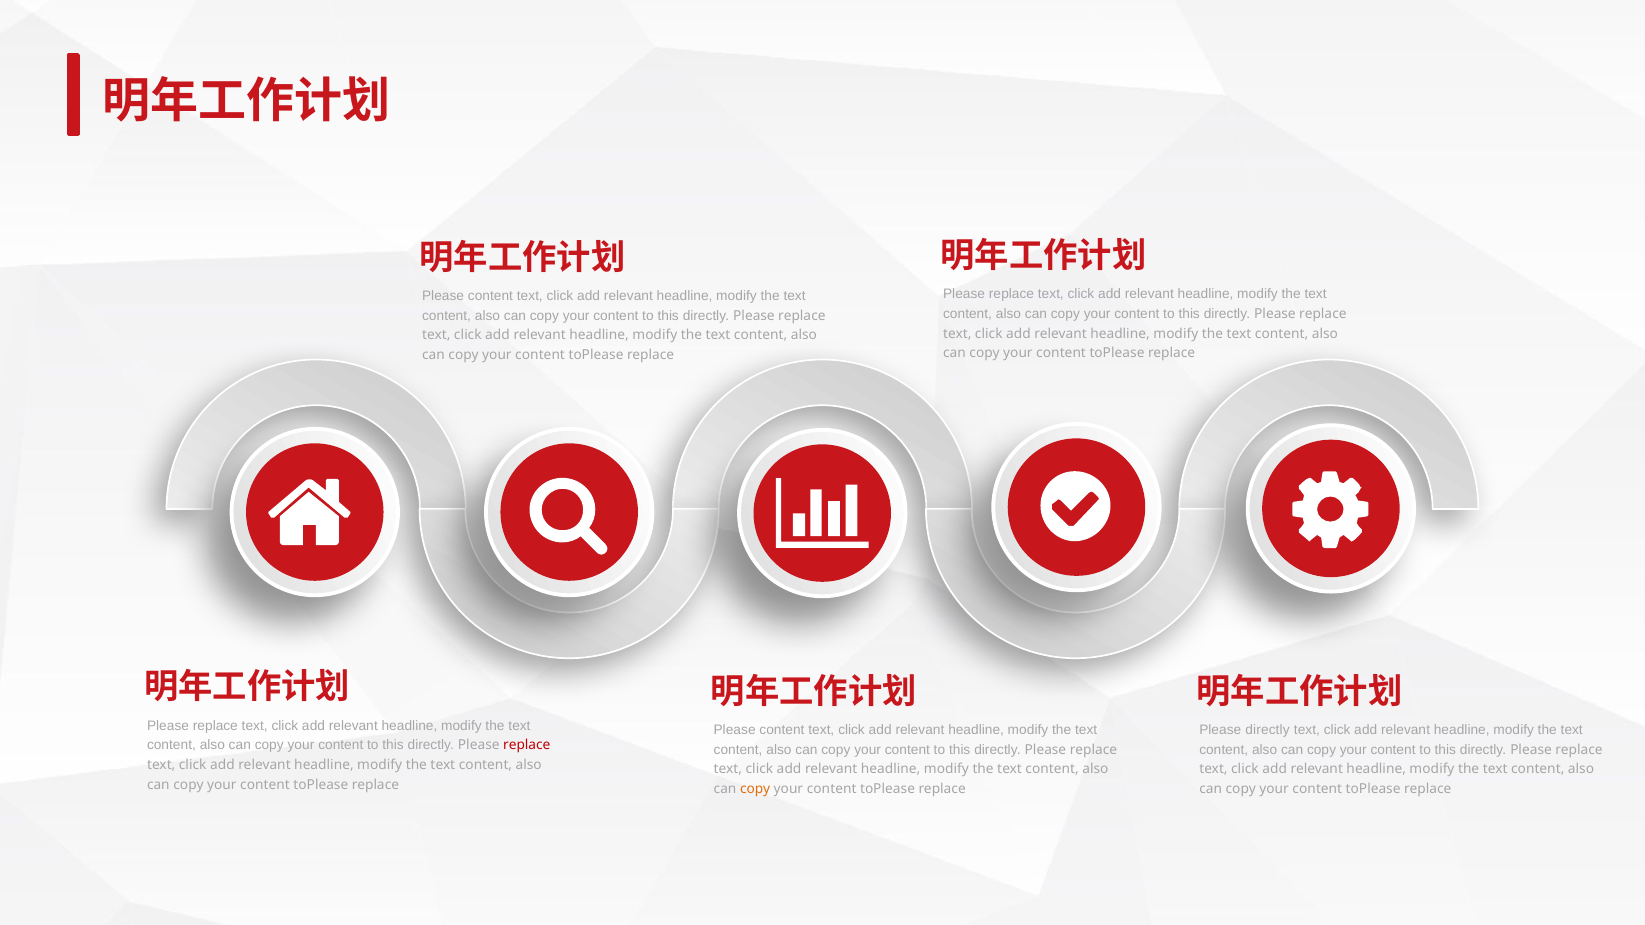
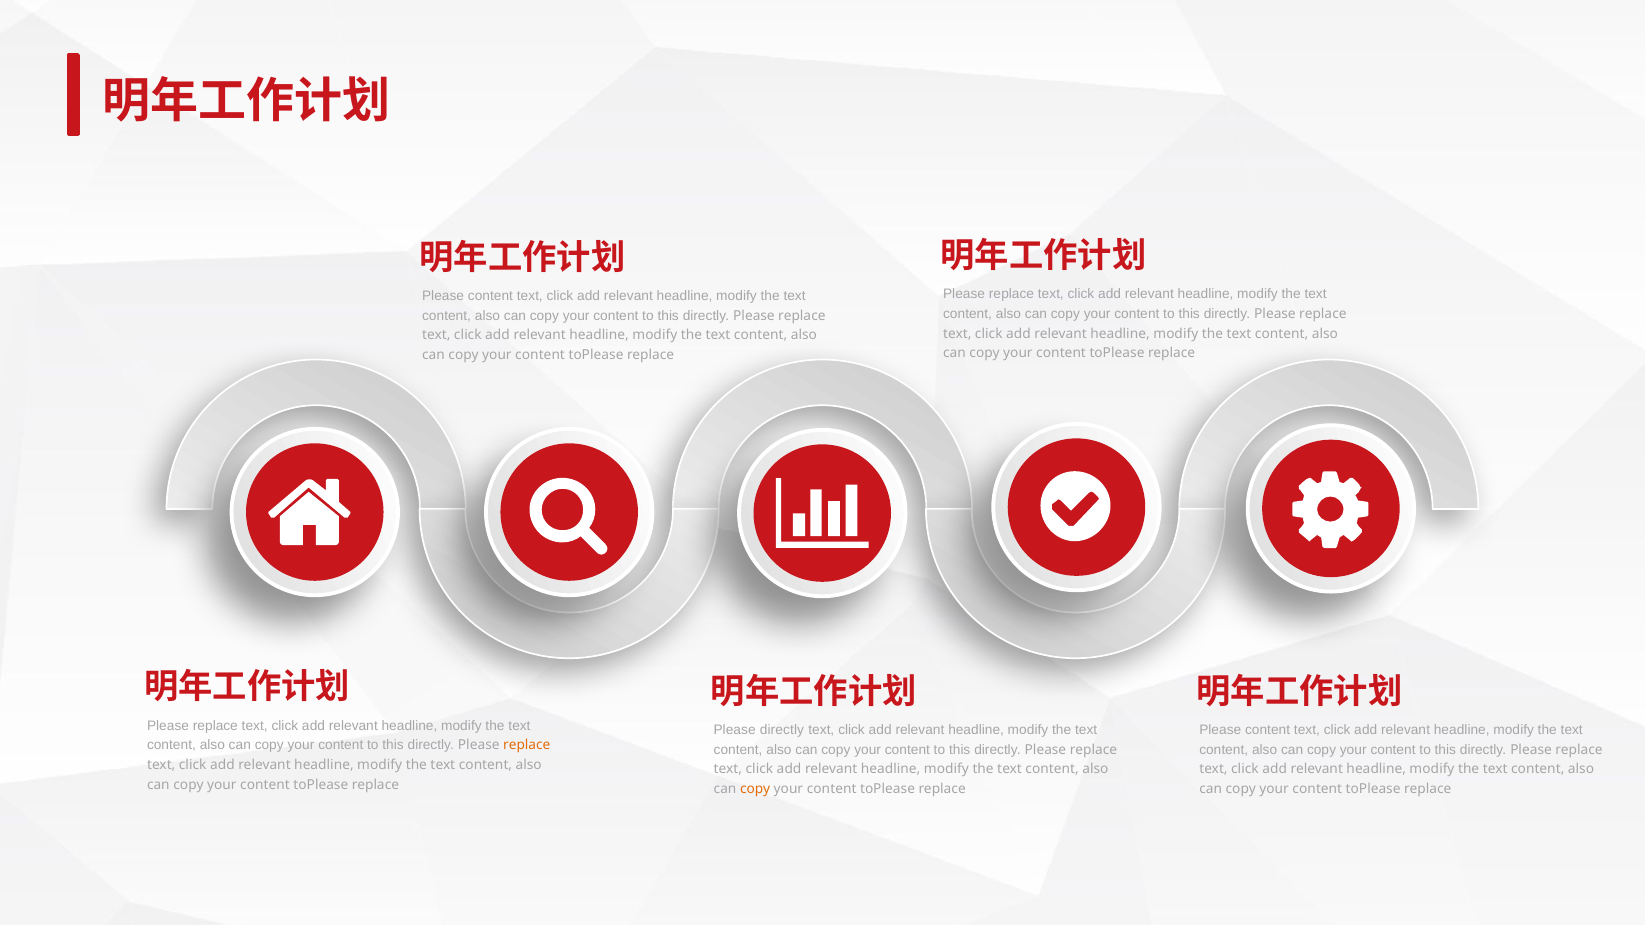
content at (782, 730): content -> directly
directly at (1268, 730): directly -> content
replace at (527, 745) colour: red -> orange
